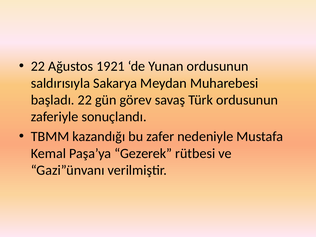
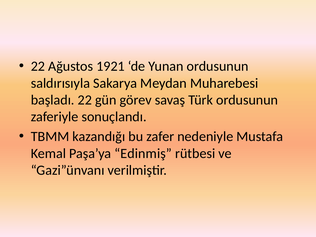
Gezerek: Gezerek -> Edinmiş
